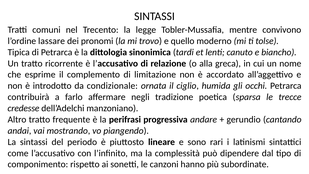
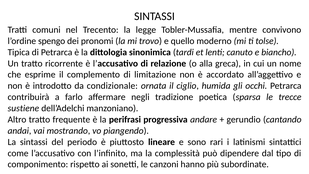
lassare: lassare -> spengo
credesse: credesse -> sustiene
